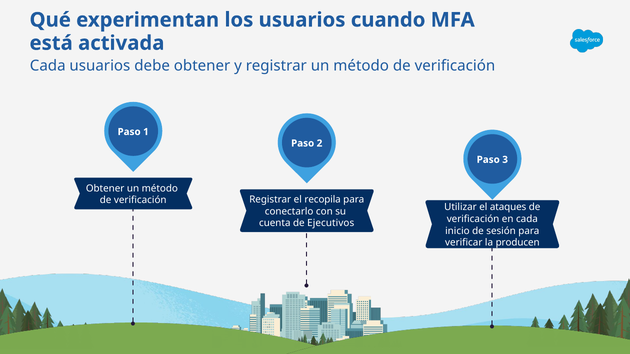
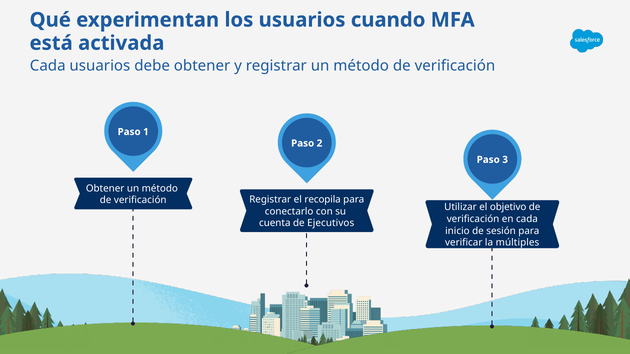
ataques: ataques -> objetivo
producen: producen -> múltiples
